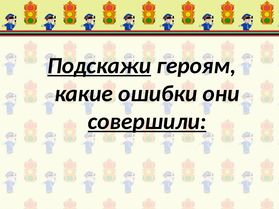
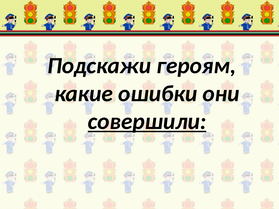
Подскажи underline: present -> none
